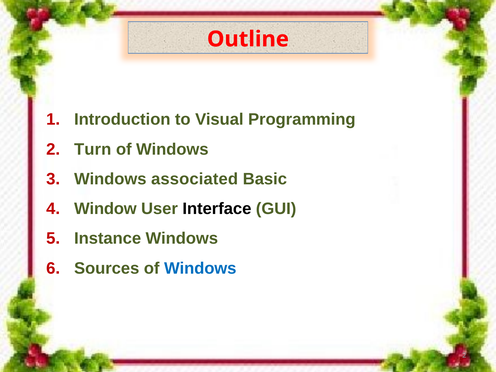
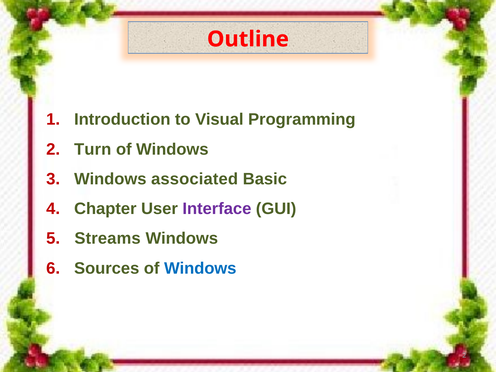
Window: Window -> Chapter
Interface colour: black -> purple
Instance: Instance -> Streams
